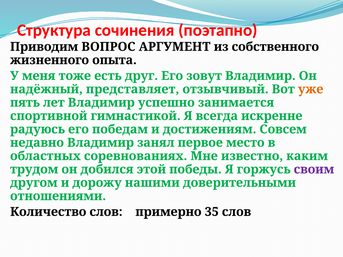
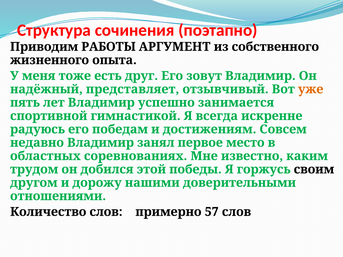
ВОПРОС: ВОПРОС -> РАБОТЫ
своим colour: purple -> black
35: 35 -> 57
